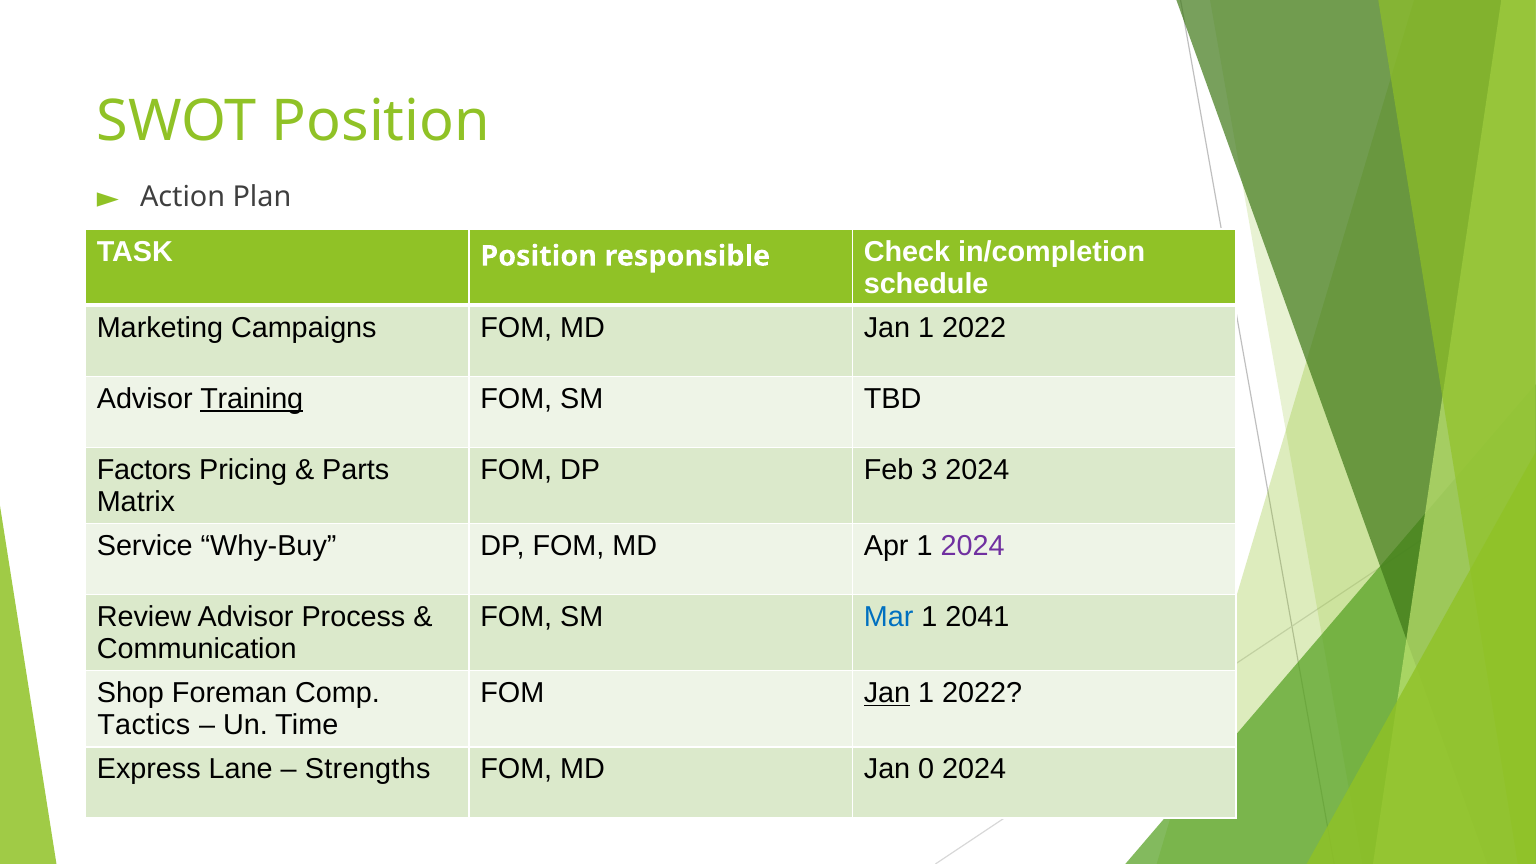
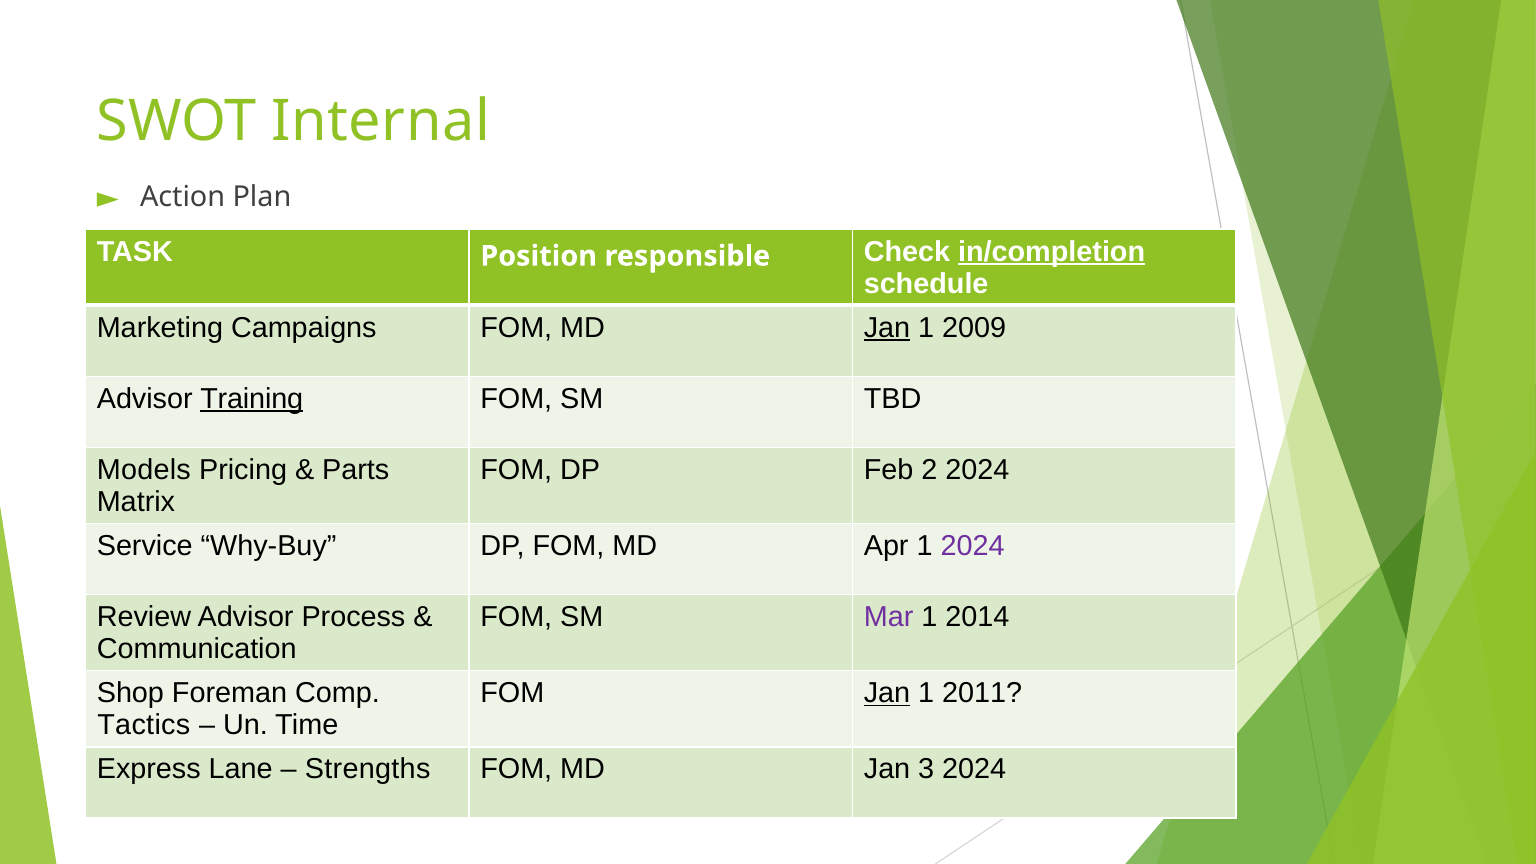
SWOT Position: Position -> Internal
in/completion underline: none -> present
Jan at (887, 328) underline: none -> present
2022 at (974, 328): 2022 -> 2009
Factors: Factors -> Models
3: 3 -> 2
Mar colour: blue -> purple
2041: 2041 -> 2014
2022 at (982, 693): 2022 -> 2011
0: 0 -> 3
